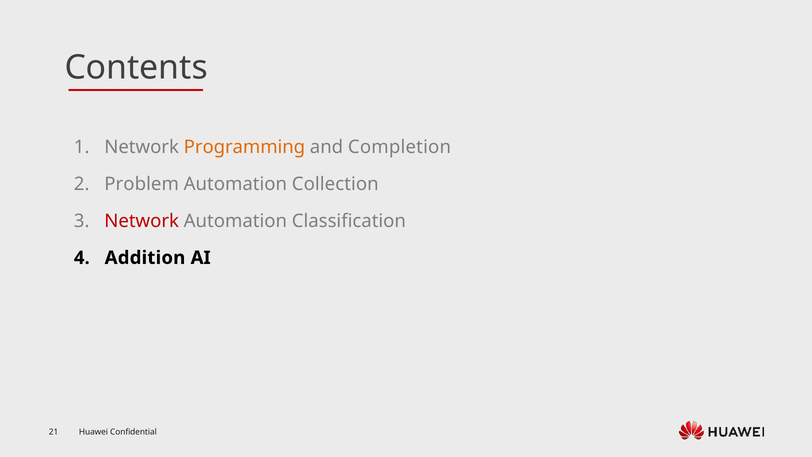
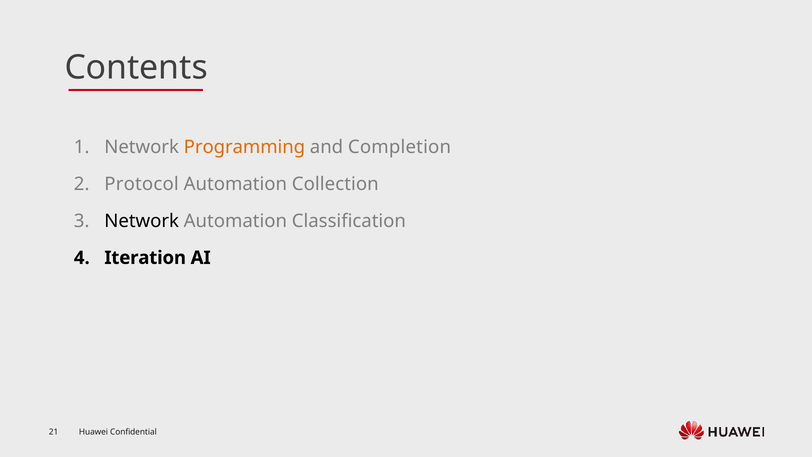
Problem: Problem -> Protocol
Network at (142, 221) colour: red -> black
Addition: Addition -> Iteration
